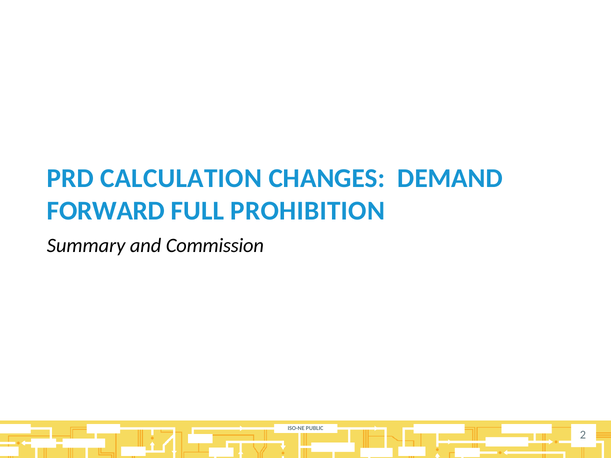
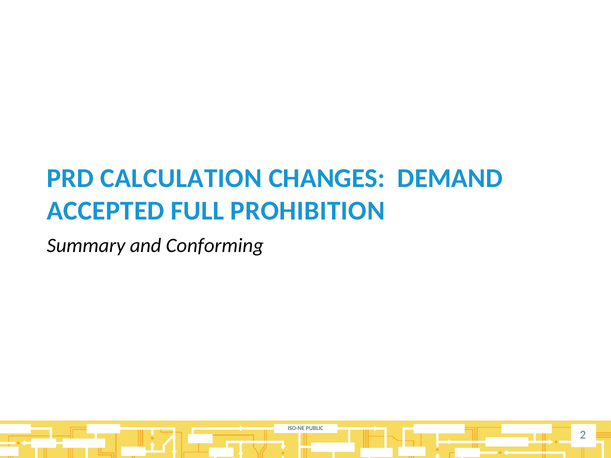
FORWARD: FORWARD -> ACCEPTED
Commission: Commission -> Conforming
